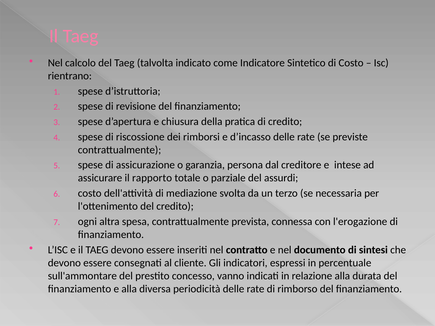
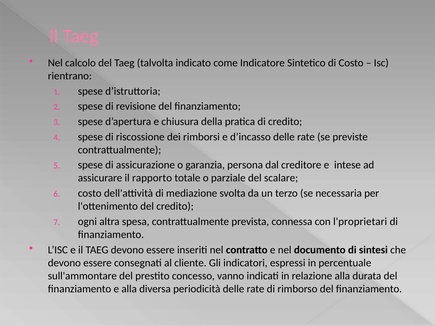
assurdi: assurdi -> scalare
l'erogazione: l'erogazione -> l'proprietari
